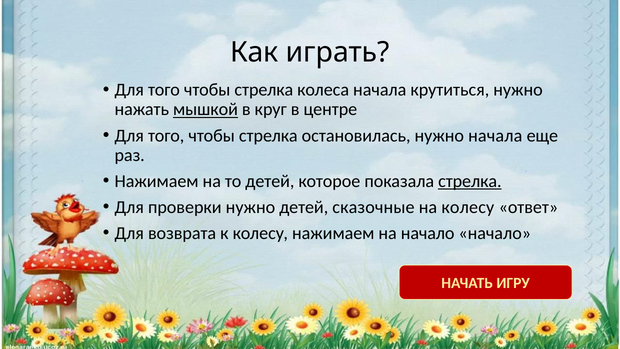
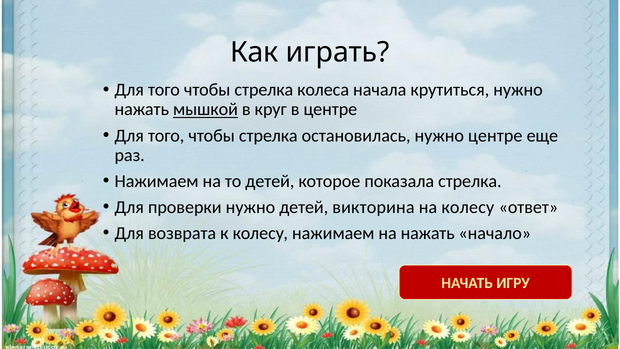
нужно начала: начала -> центре
стрелка at (470, 181) underline: present -> none
сказочные: сказочные -> викторина
на начало: начало -> нажать
